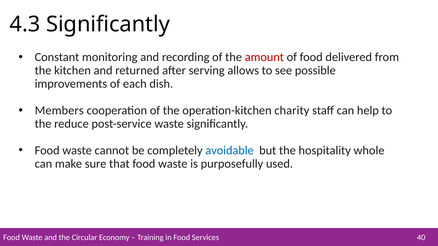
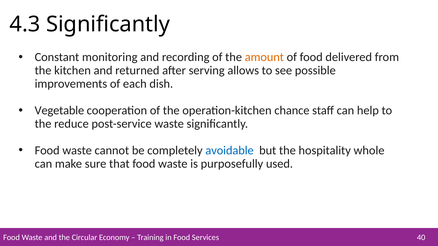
amount colour: red -> orange
Members: Members -> Vegetable
charity: charity -> chance
